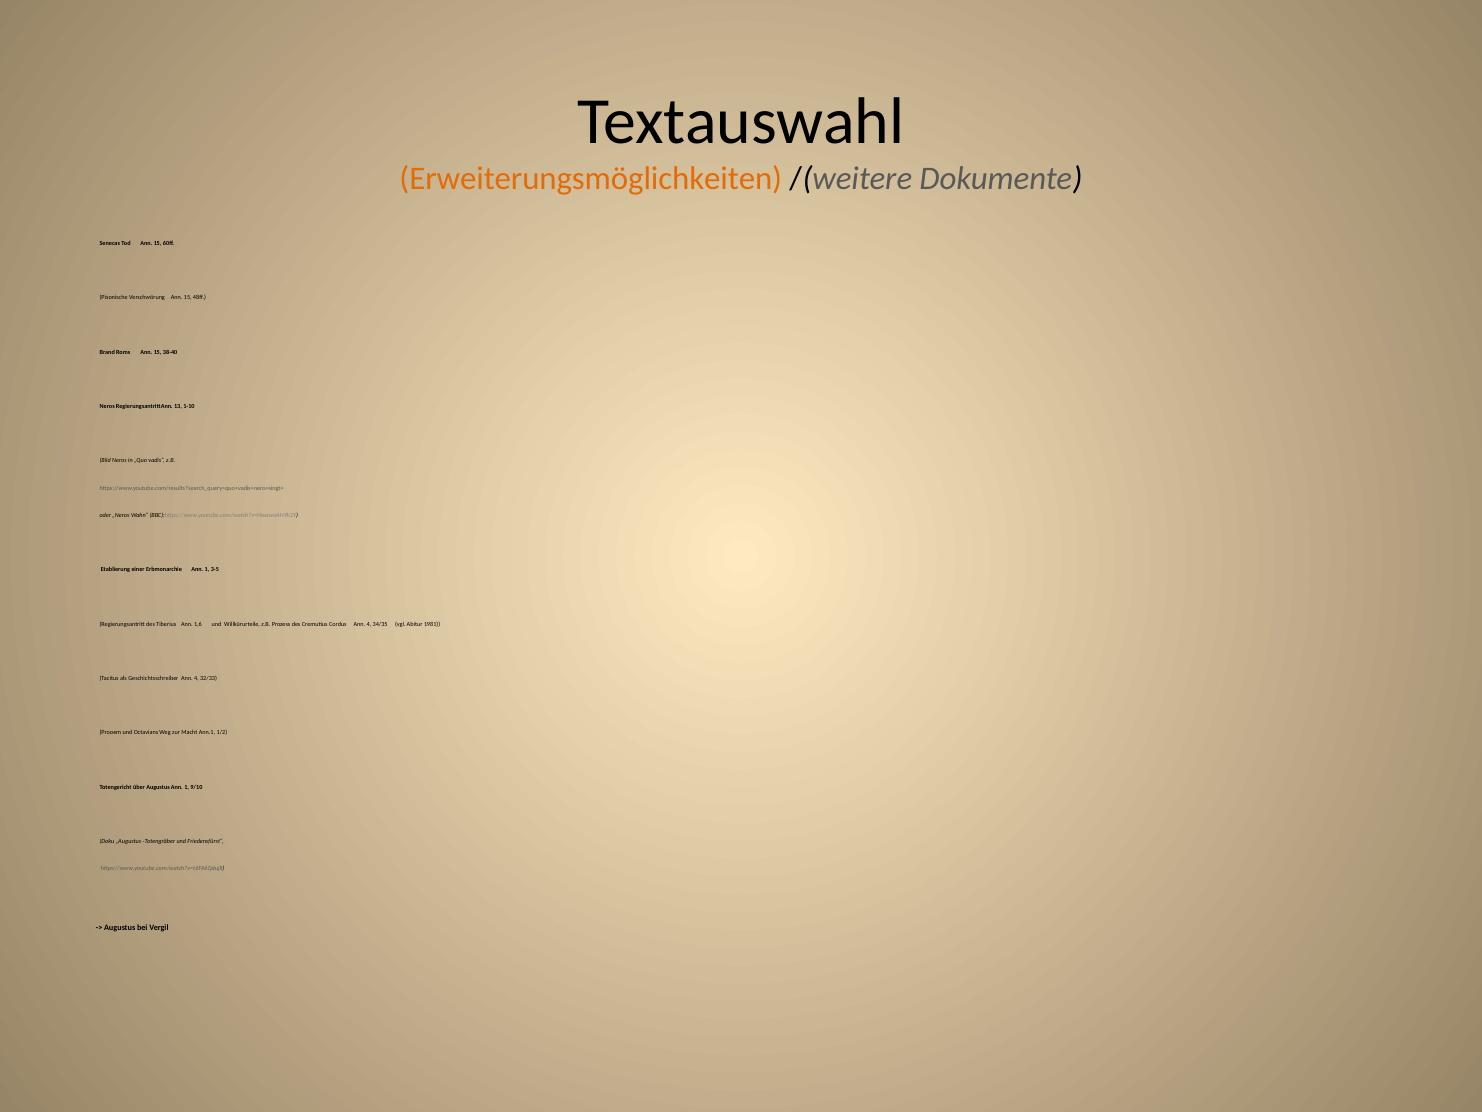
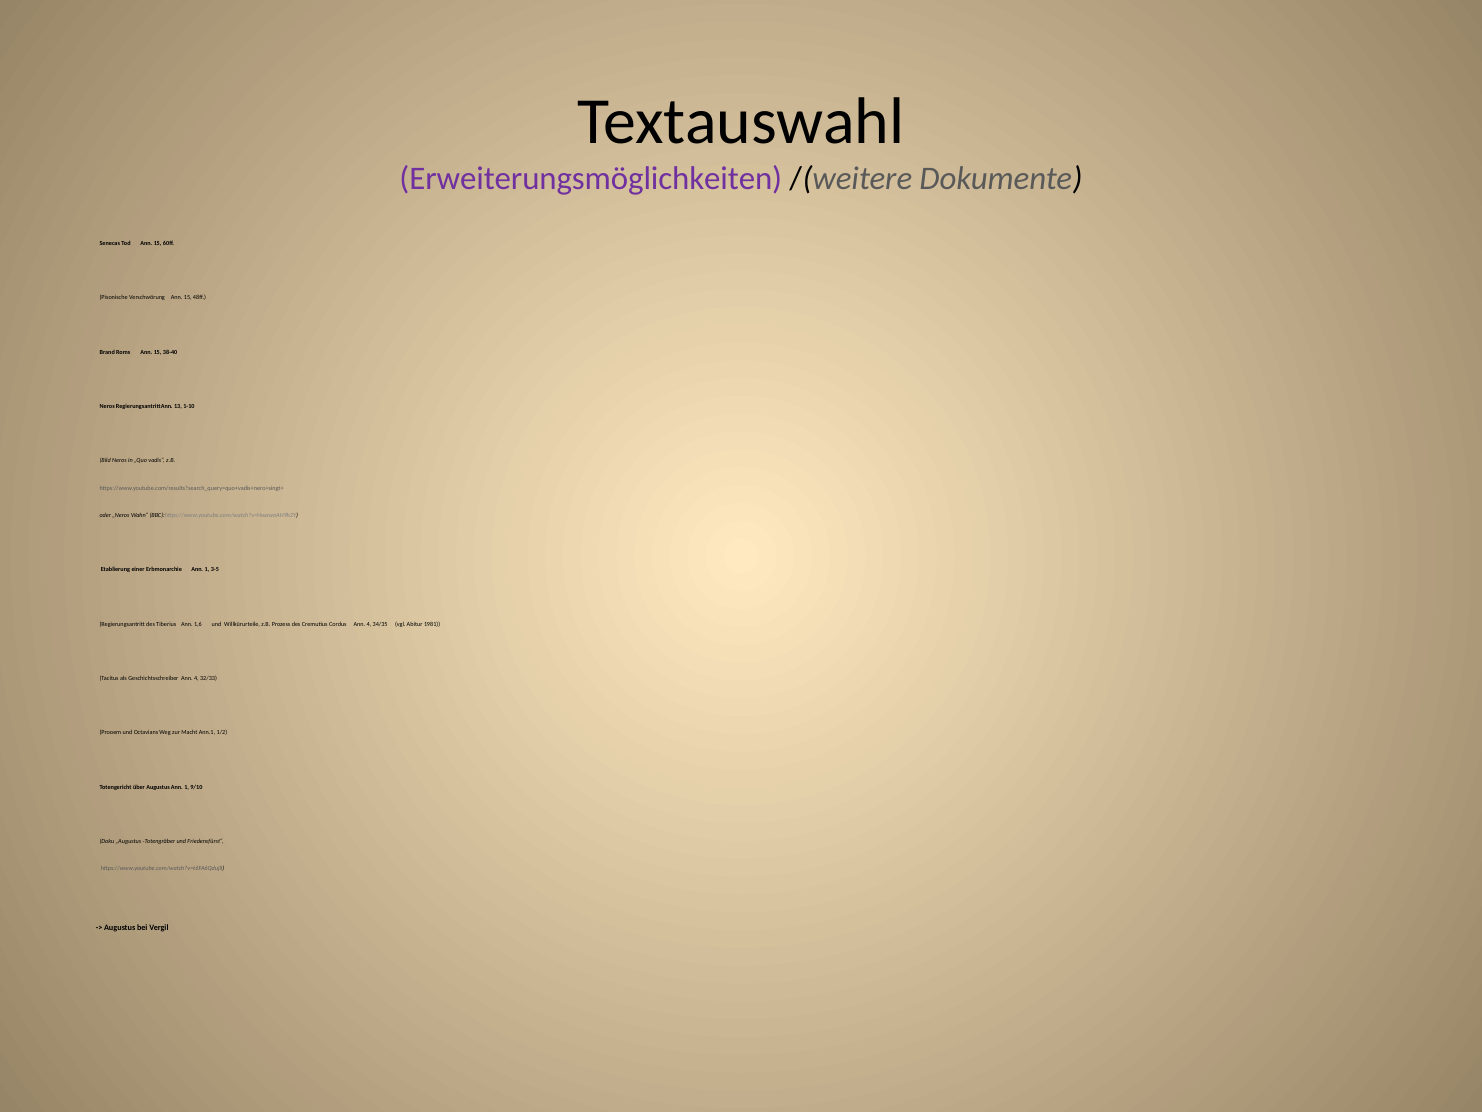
Erweiterungsmöglichkeiten colour: orange -> purple
